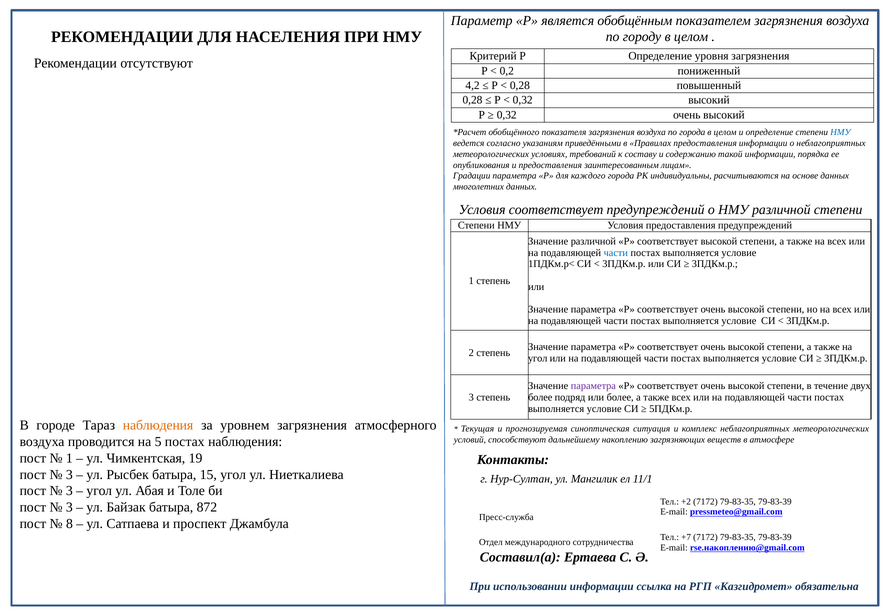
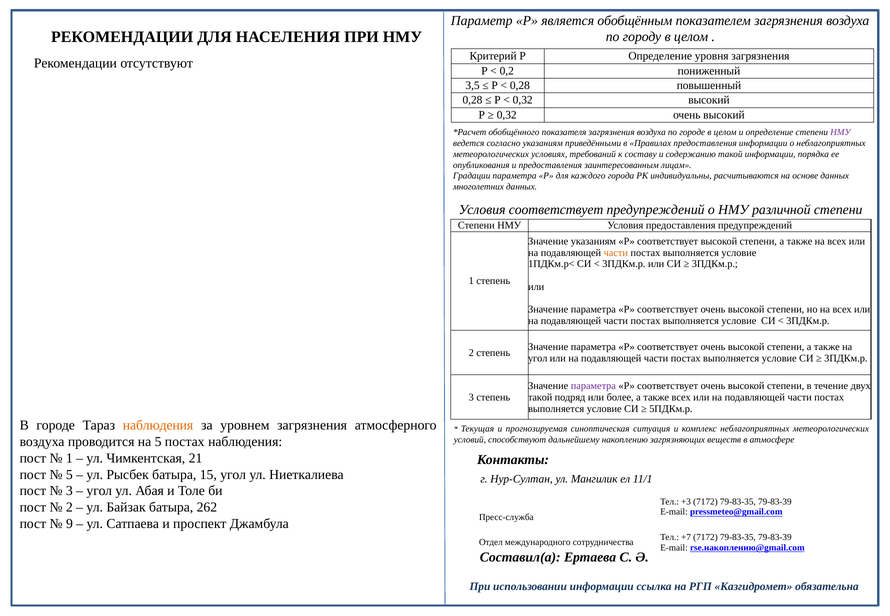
4,2: 4,2 -> 3,5
по города: города -> городе
НМУ at (841, 132) colour: blue -> purple
Значение различной: различной -> указаниям
части at (616, 253) colour: blue -> orange
более at (540, 397): более -> такой
19: 19 -> 21
3 at (69, 475): 3 -> 5
+2: +2 -> +3
3 at (69, 507): 3 -> 2
872: 872 -> 262
8: 8 -> 9
